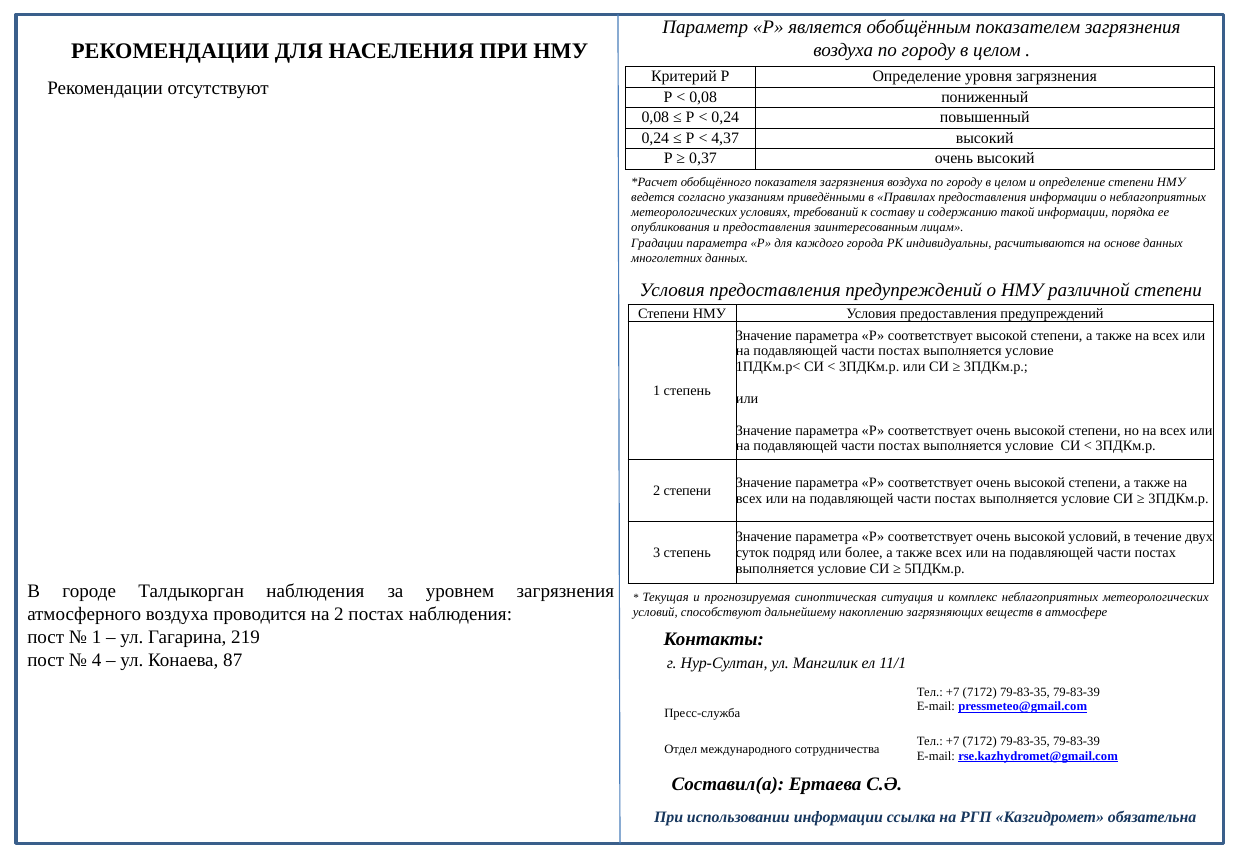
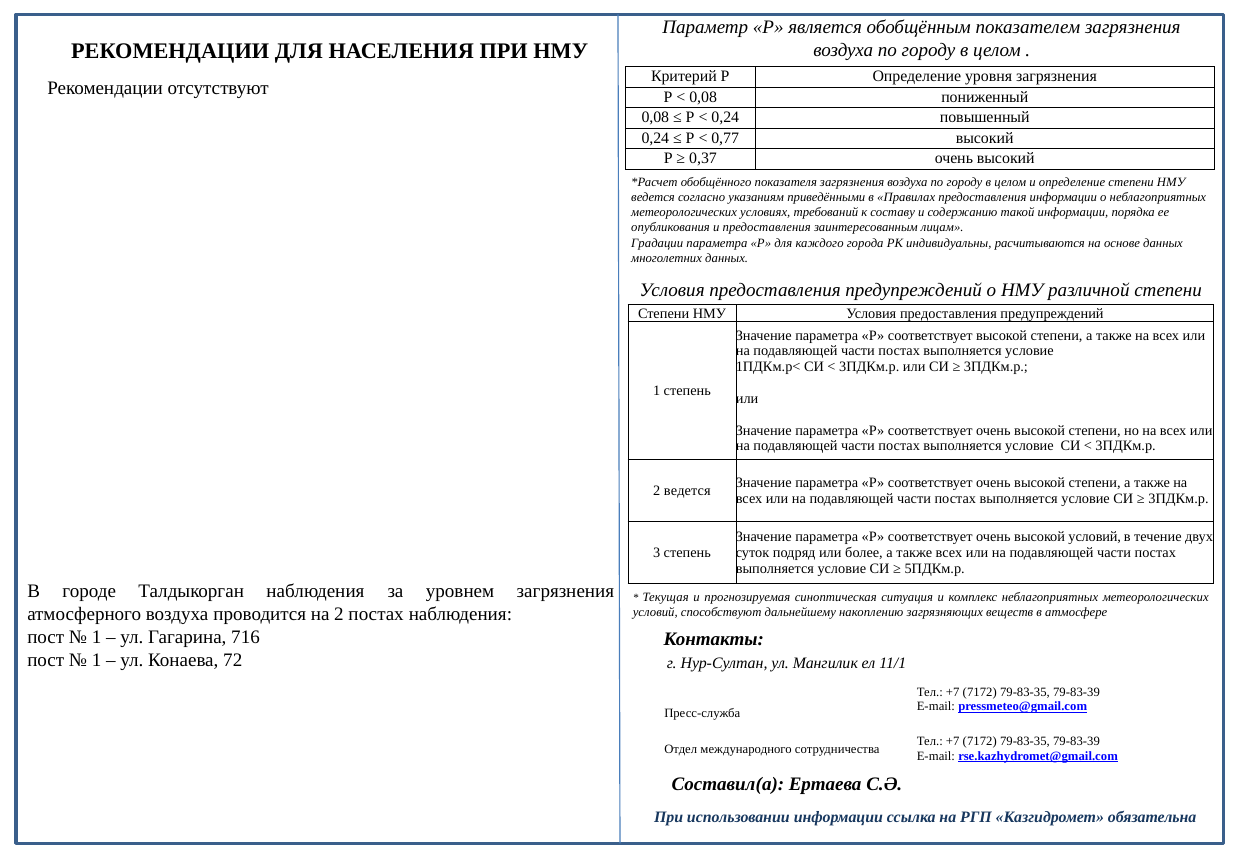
4,37: 4,37 -> 0,77
2 степени: степени -> ведется
219: 219 -> 716
4 at (97, 661): 4 -> 1
87: 87 -> 72
